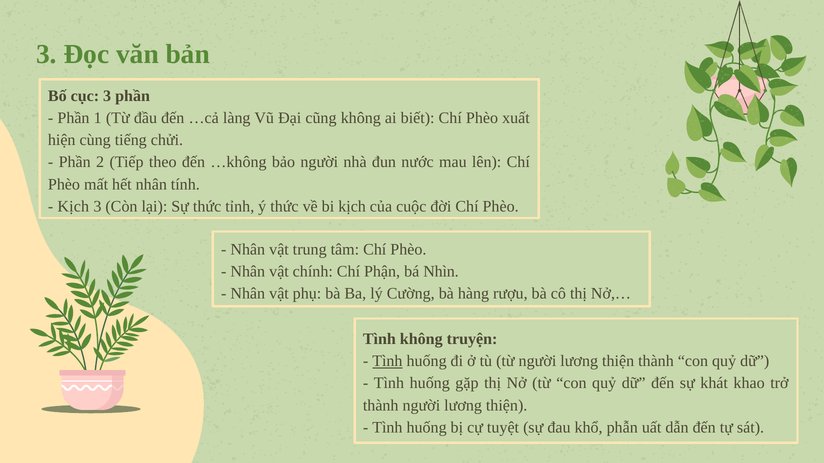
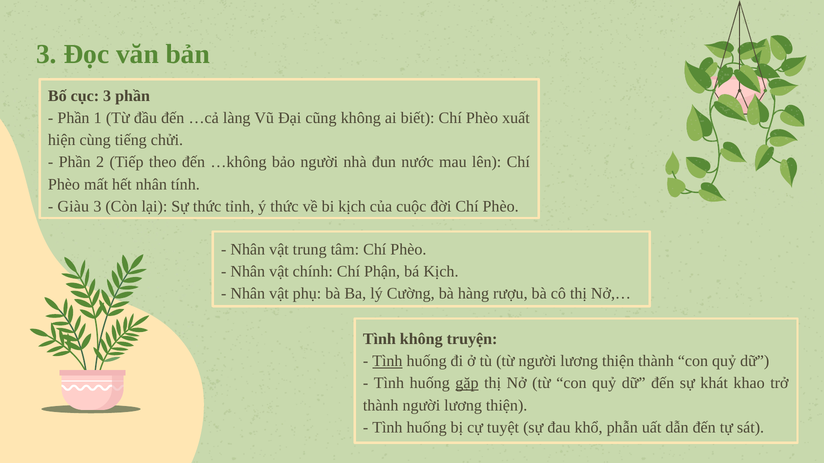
Kịch at (73, 207): Kịch -> Giàu
bá Nhìn: Nhìn -> Kịch
gặp underline: none -> present
